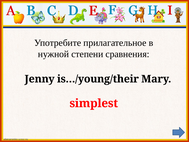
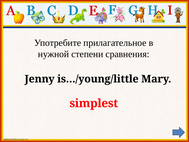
is…/young/their: is…/young/their -> is…/young/little
